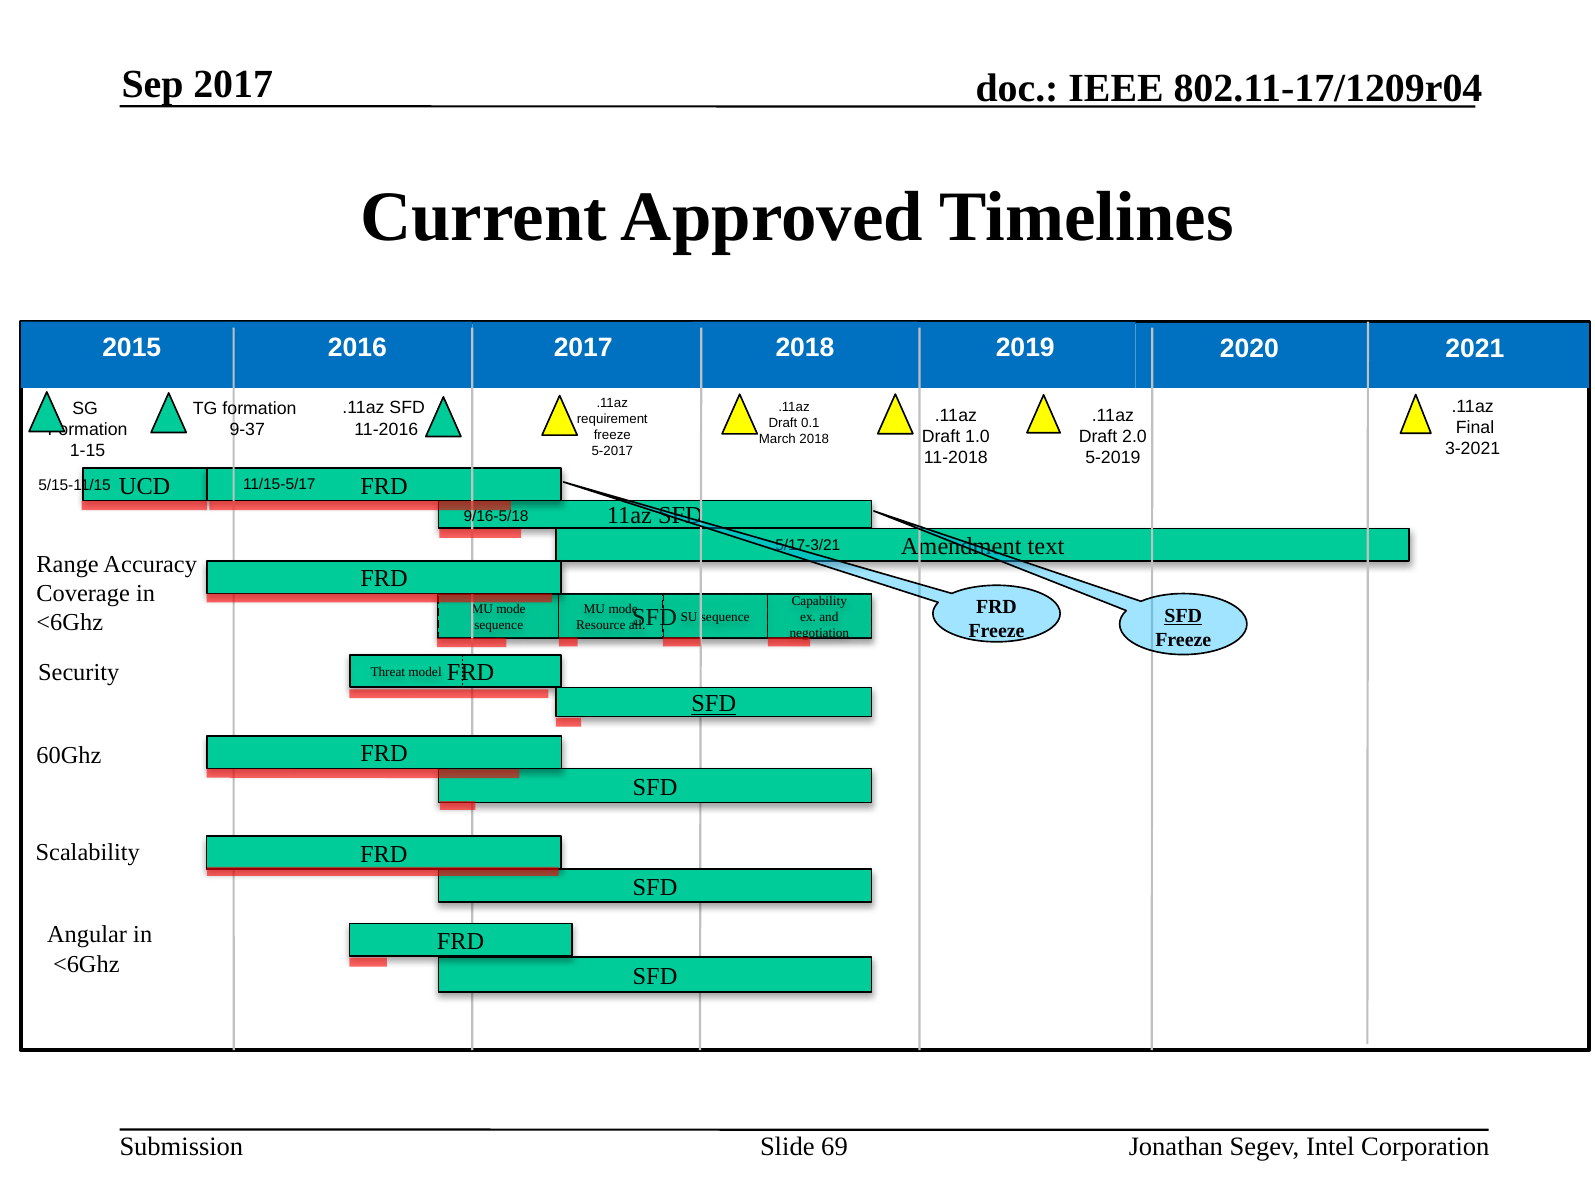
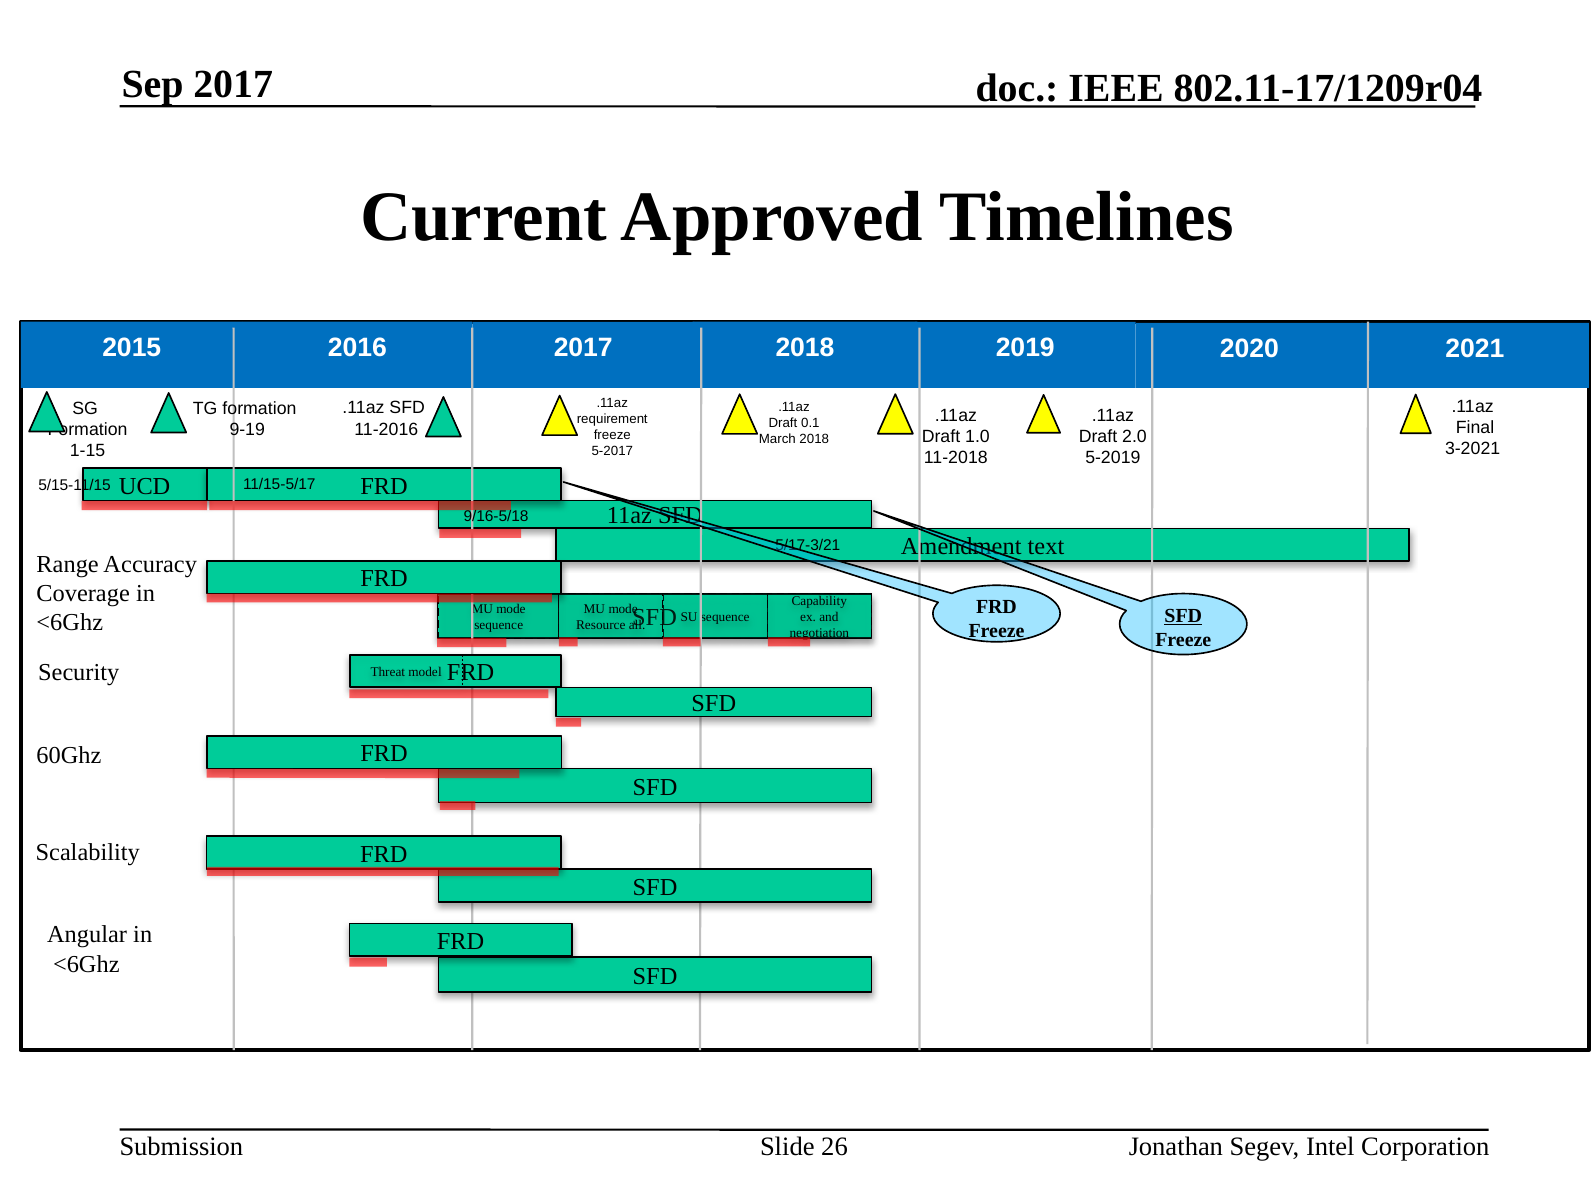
9-37: 9-37 -> 9-19
SFD at (714, 704) underline: present -> none
69: 69 -> 26
